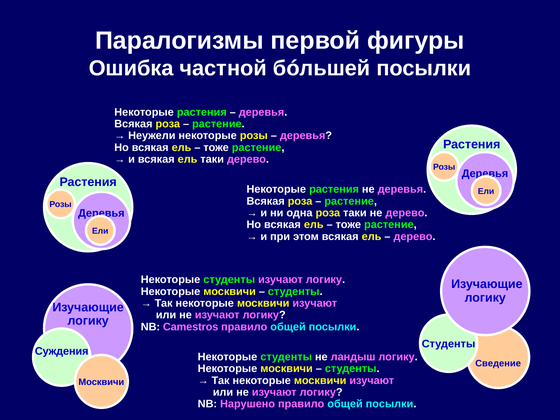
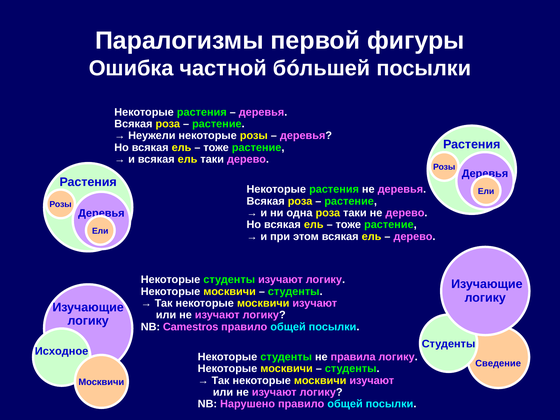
Суждения: Суждения -> Исходное
ландыш: ландыш -> правила
